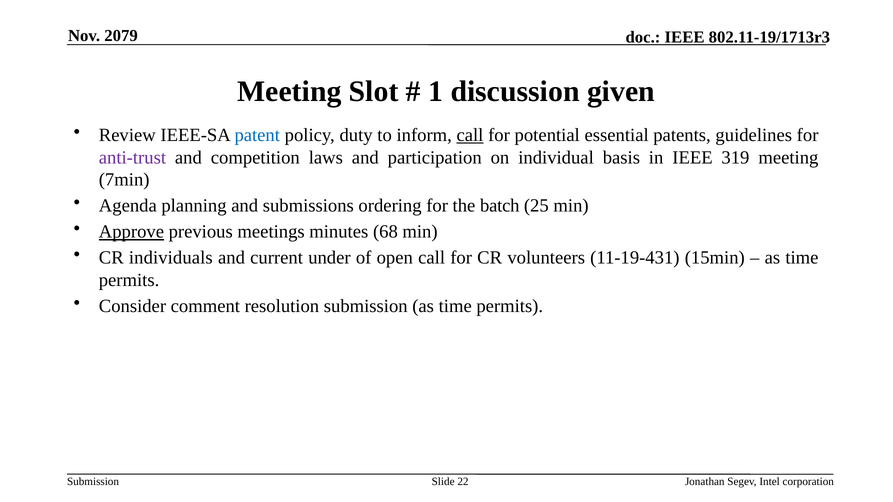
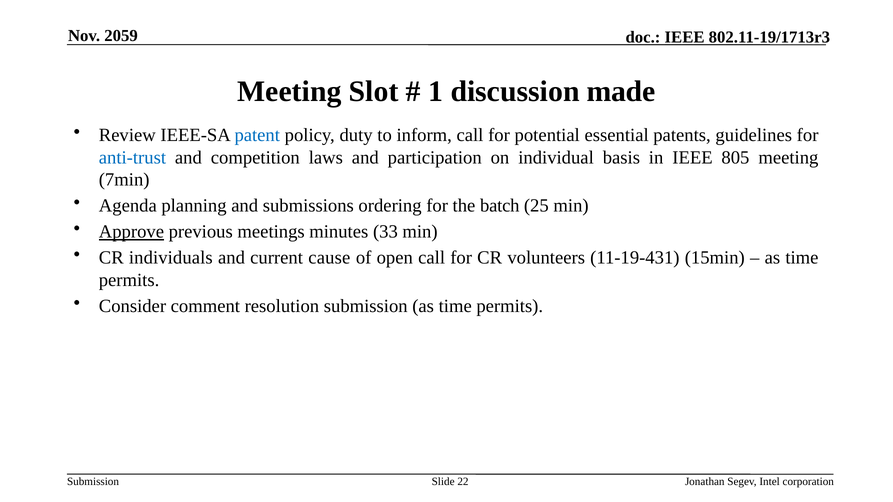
2079: 2079 -> 2059
given: given -> made
call at (470, 135) underline: present -> none
anti-trust colour: purple -> blue
319: 319 -> 805
68: 68 -> 33
under: under -> cause
